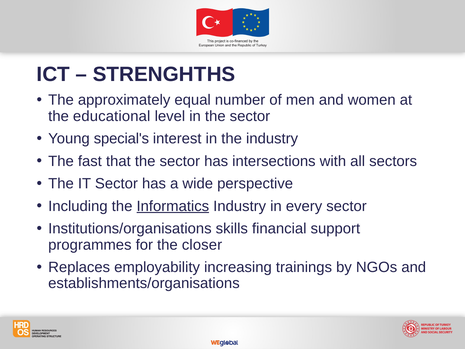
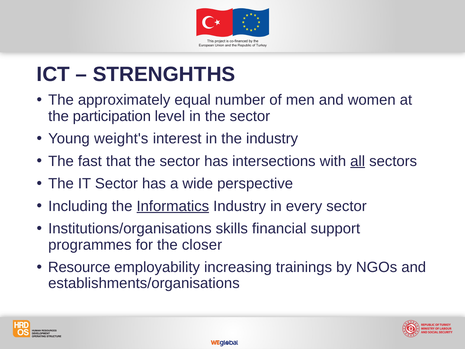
educational: educational -> participation
special's: special's -> weight's
all underline: none -> present
Replaces: Replaces -> Resource
